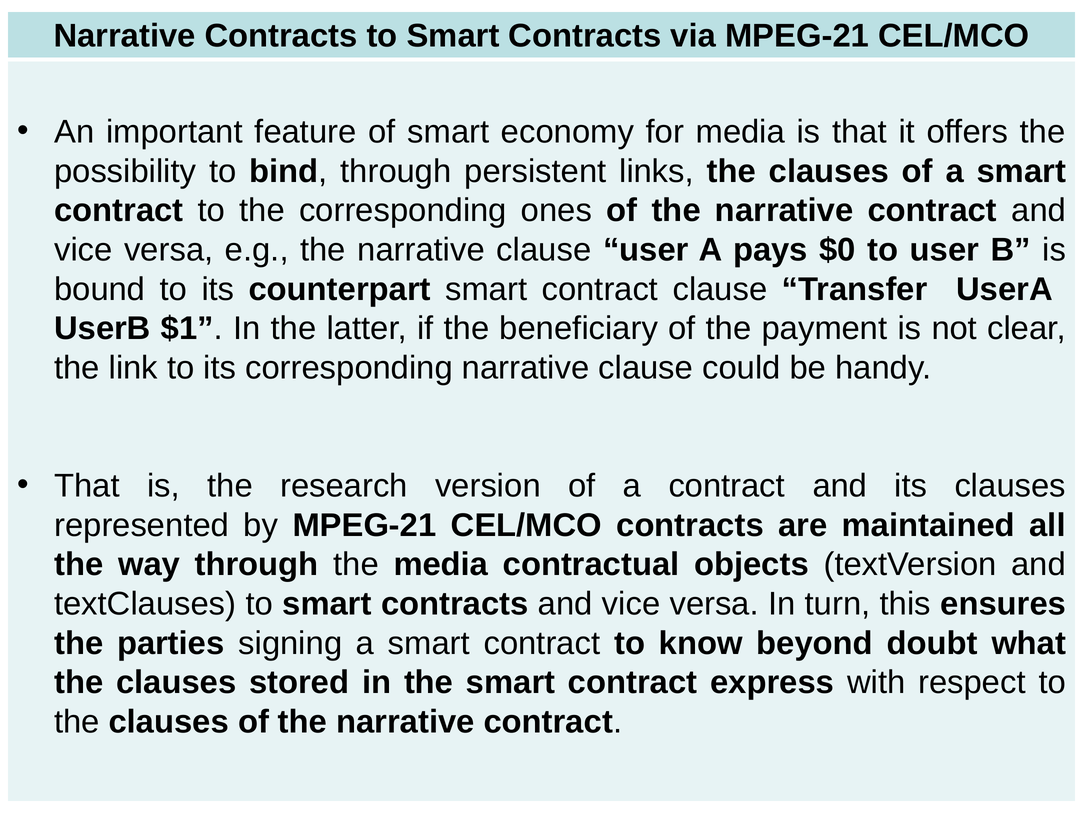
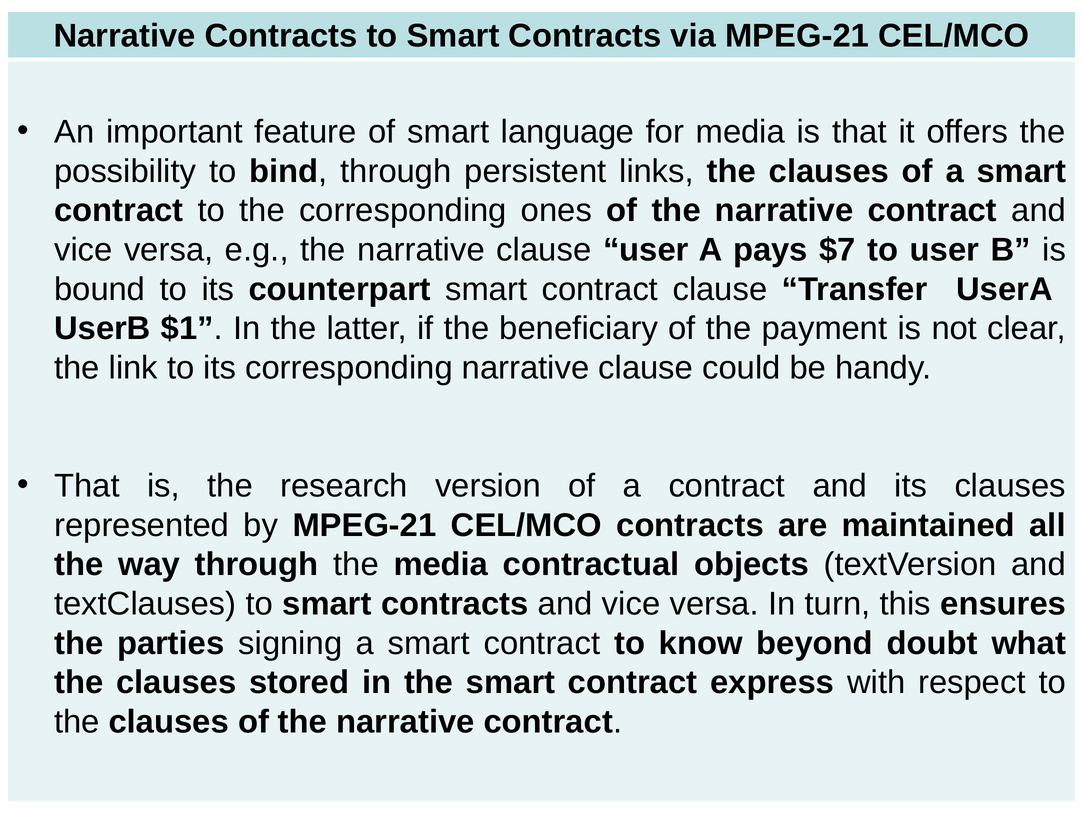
economy: economy -> language
$0: $0 -> $7
